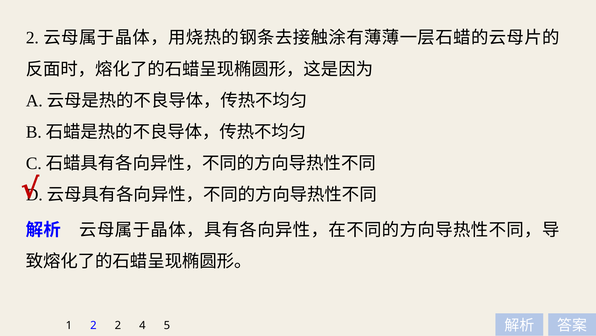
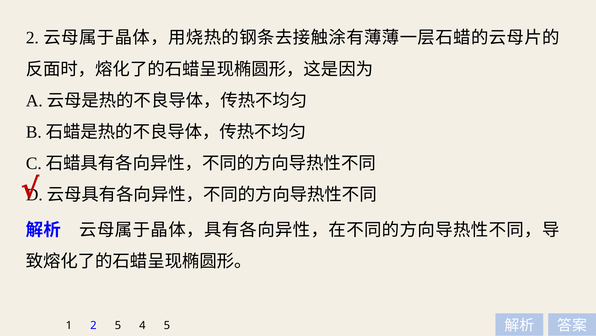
2 2: 2 -> 5
